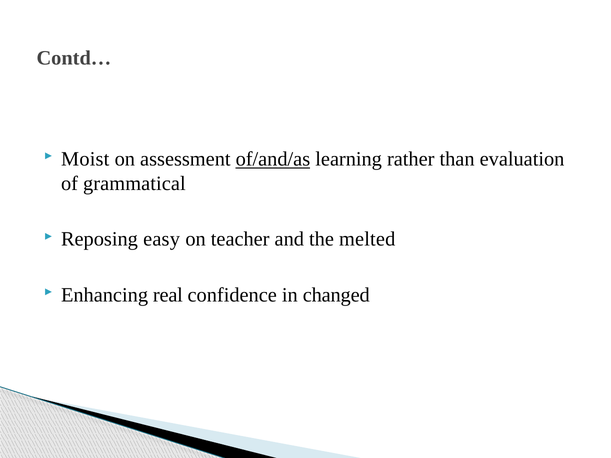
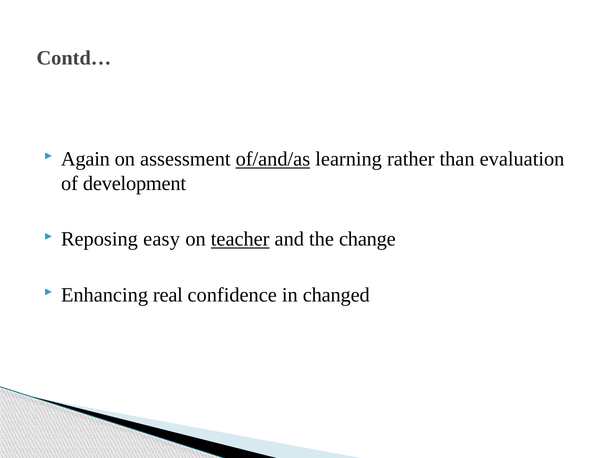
Moist: Moist -> Again
grammatical: grammatical -> development
teacher underline: none -> present
melted: melted -> change
